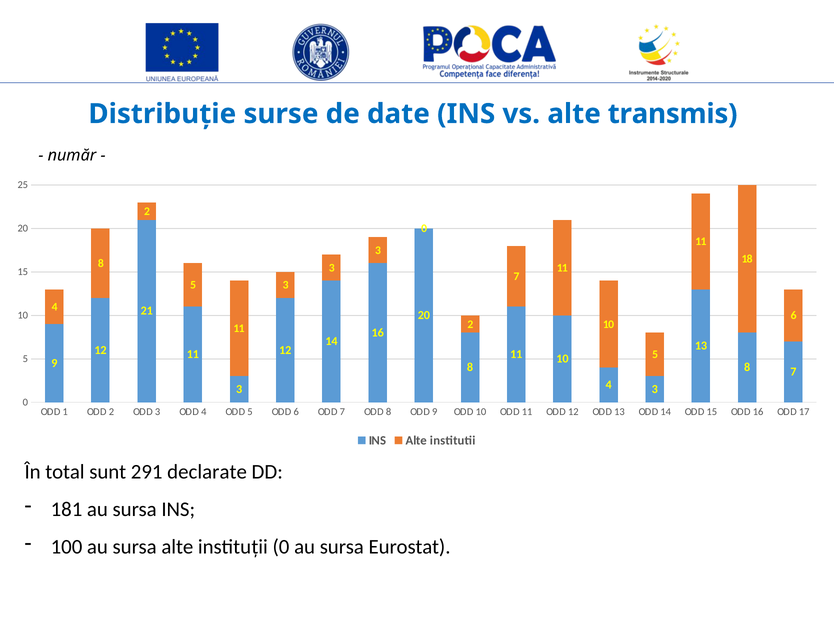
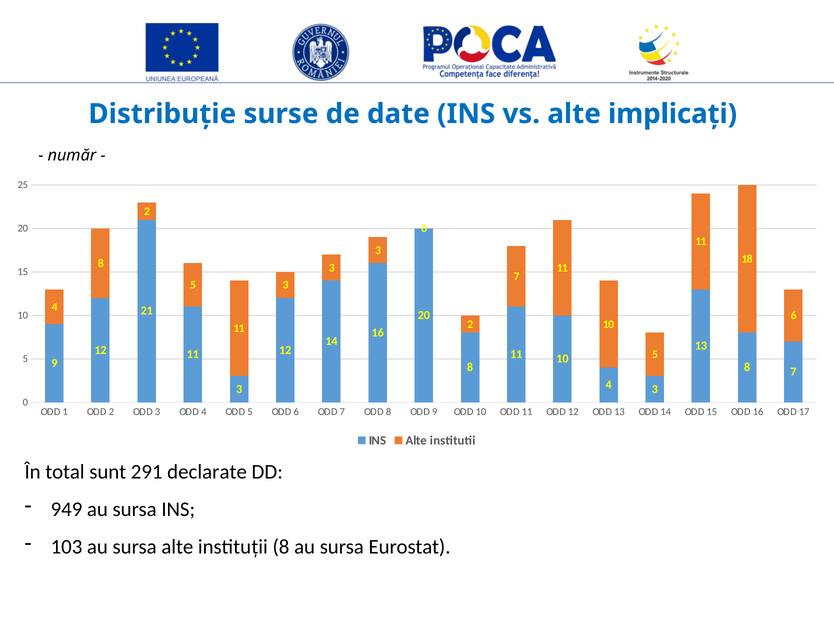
transmis: transmis -> implicați
181: 181 -> 949
100: 100 -> 103
instituții 0: 0 -> 8
